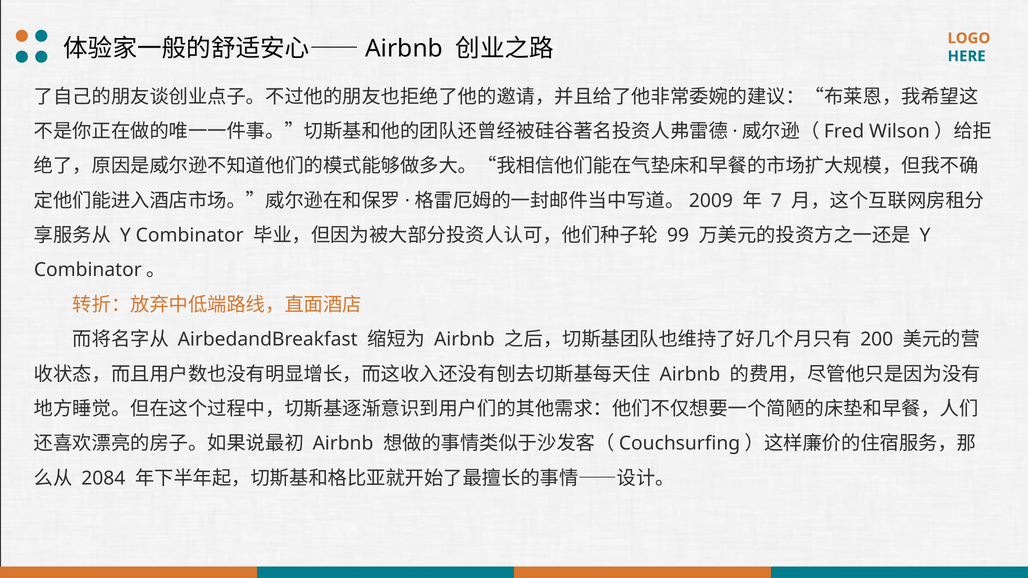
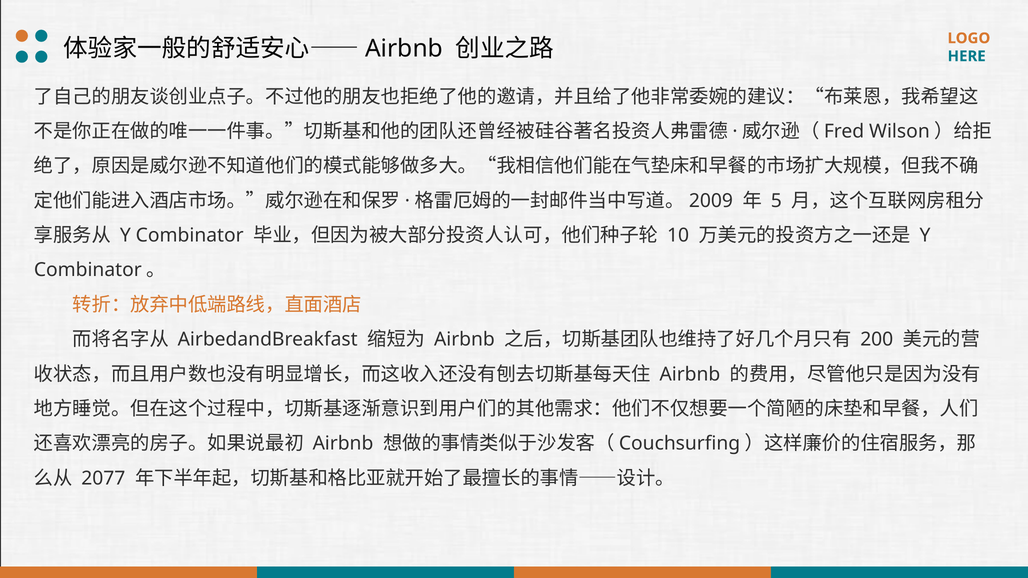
7: 7 -> 5
99: 99 -> 10
2084: 2084 -> 2077
